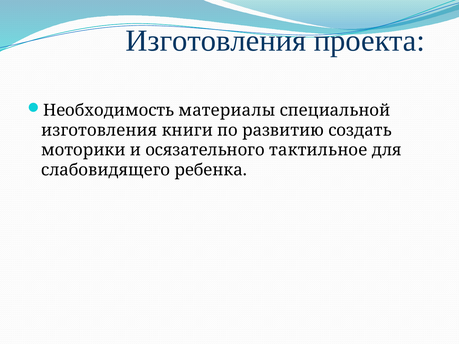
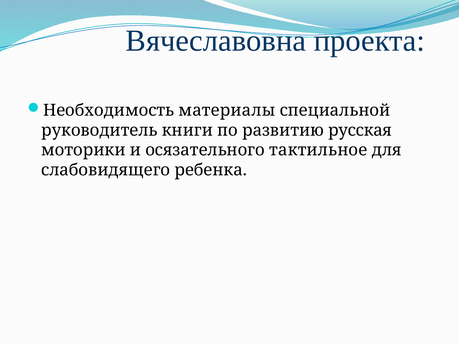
Изготовления at (216, 41): Изготовления -> Вячеславовна
изготовления at (99, 130): изготовления -> руководитель
создать: создать -> русская
